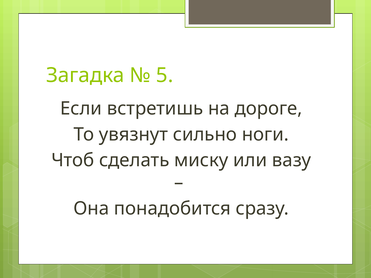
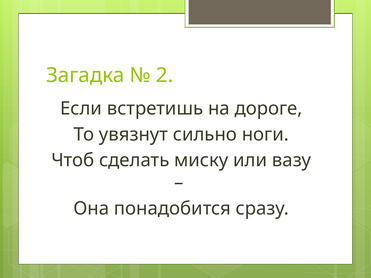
5: 5 -> 2
